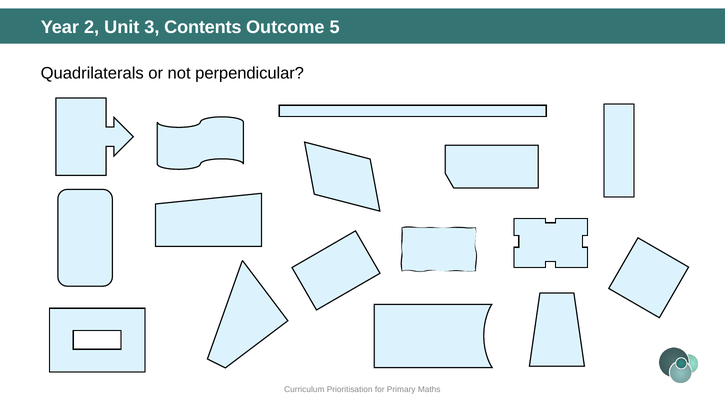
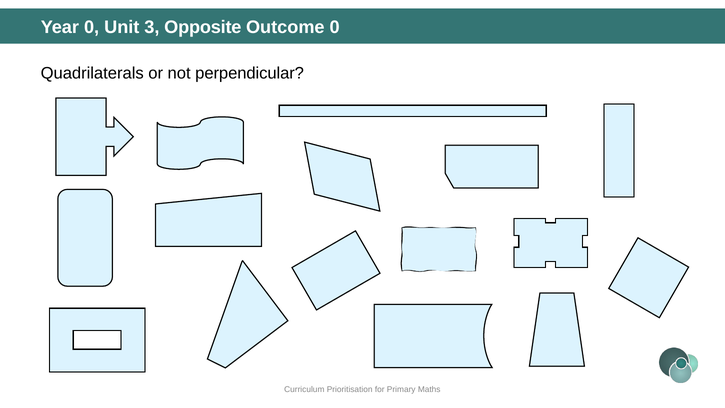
Year 2: 2 -> 0
Contents: Contents -> Opposite
Outcome 5: 5 -> 0
